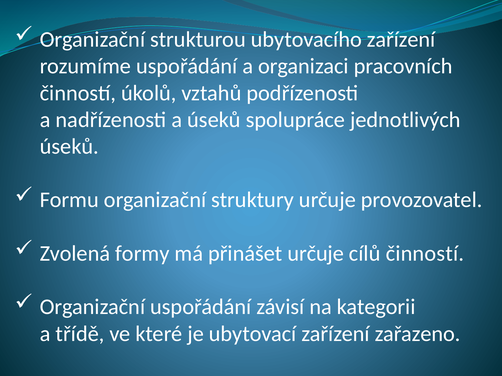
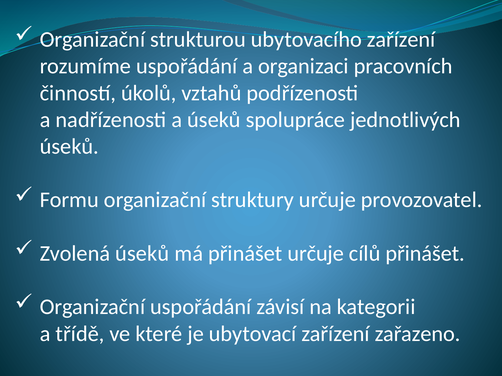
Zvolená formy: formy -> úseků
cílů činností: činností -> přinášet
